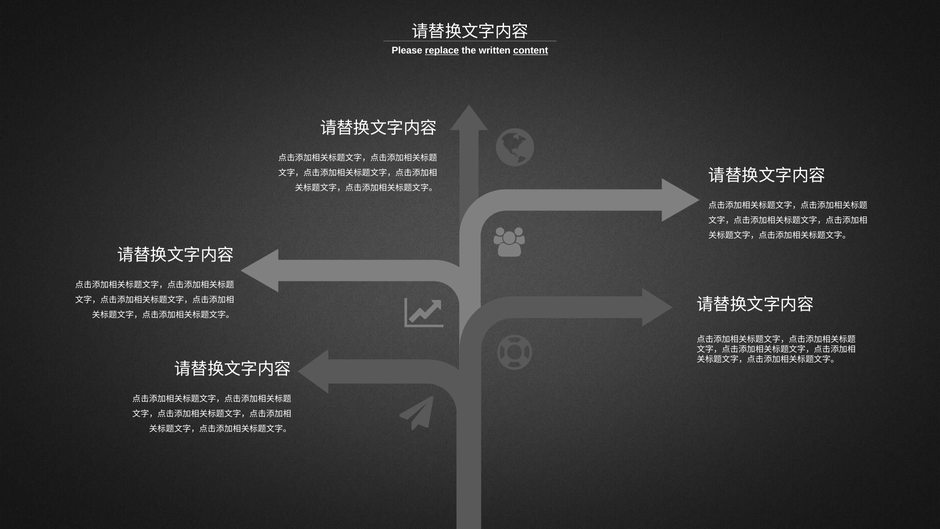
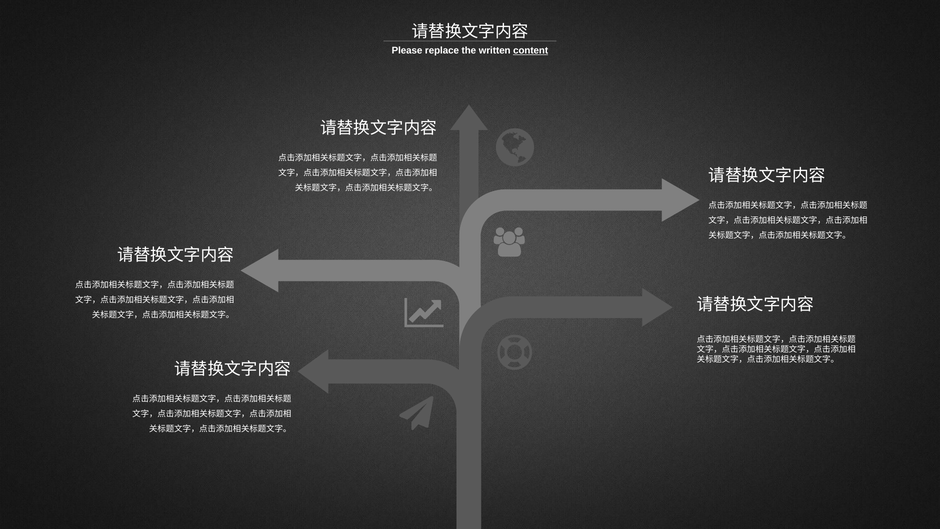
replace underline: present -> none
